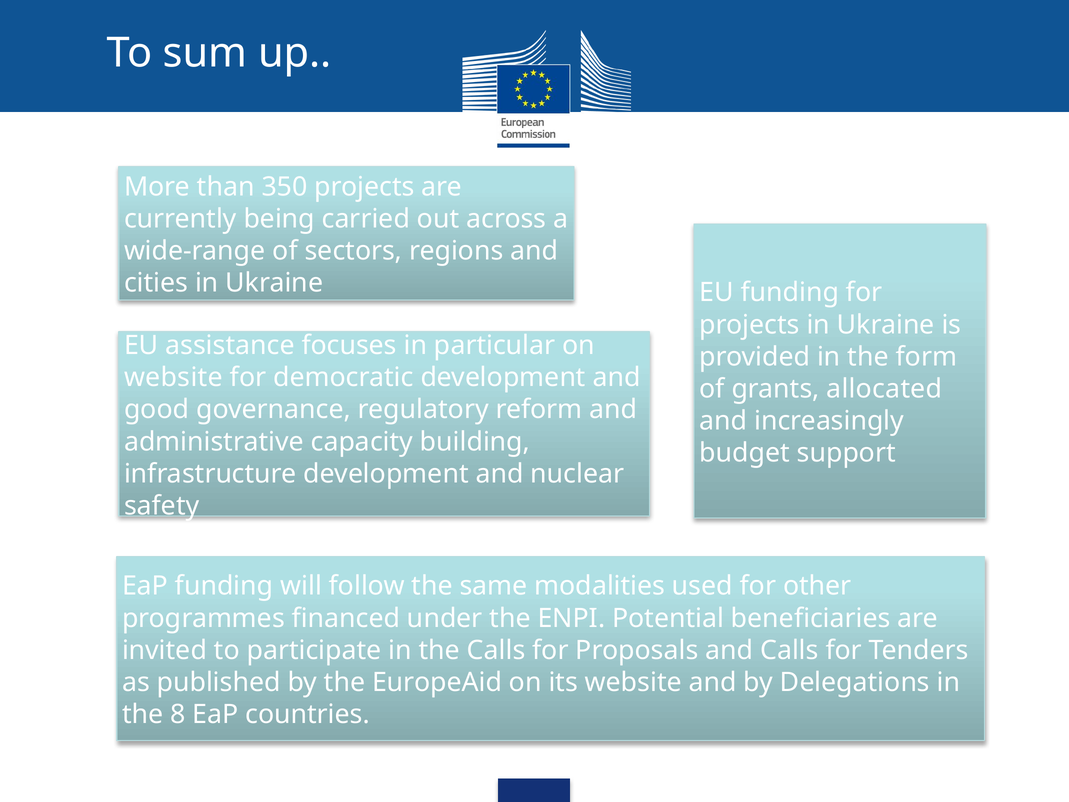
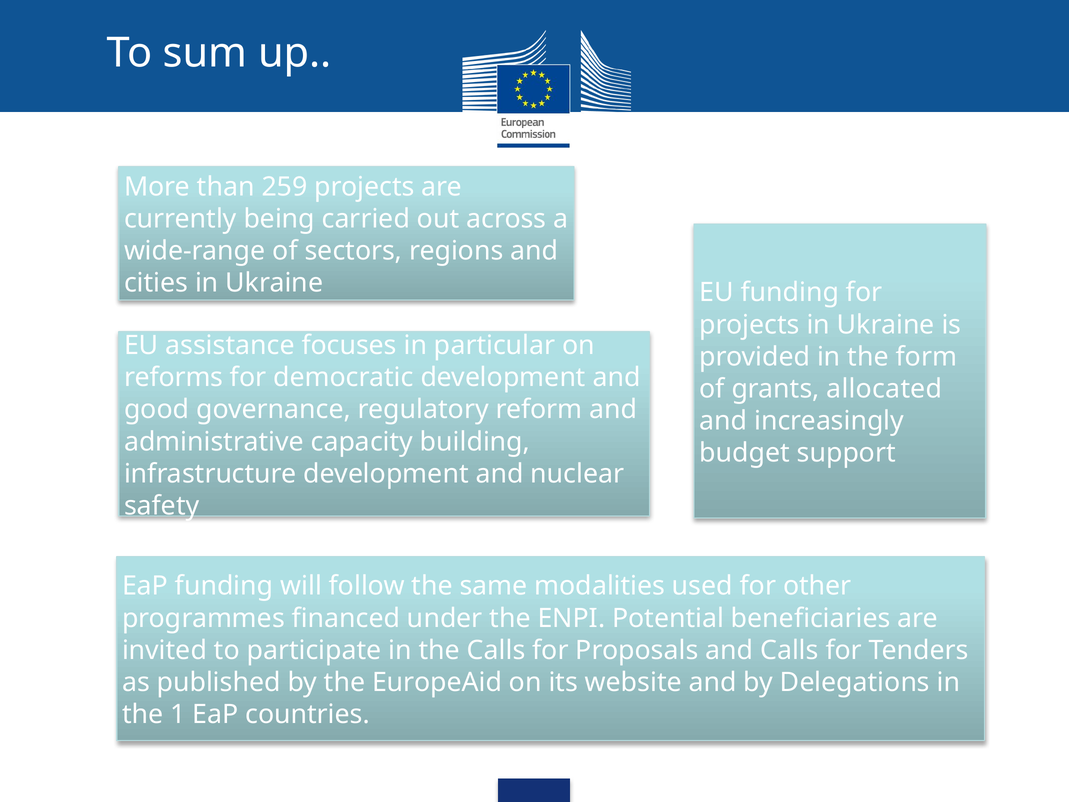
350: 350 -> 259
website at (173, 377): website -> reforms
8: 8 -> 1
